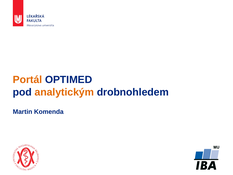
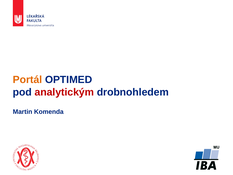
analytickým colour: orange -> red
